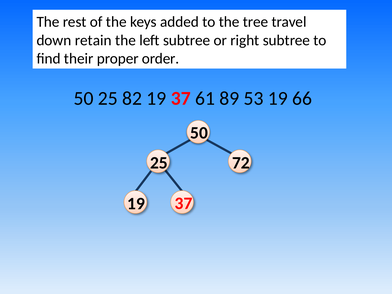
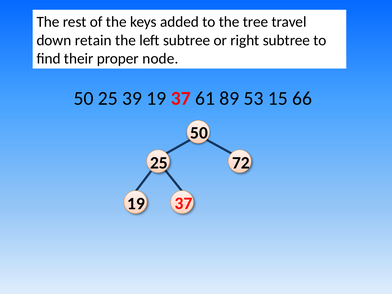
order: order -> node
82: 82 -> 39
53 19: 19 -> 15
